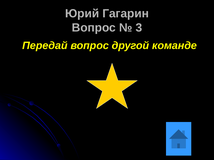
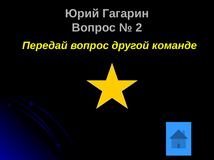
3: 3 -> 2
